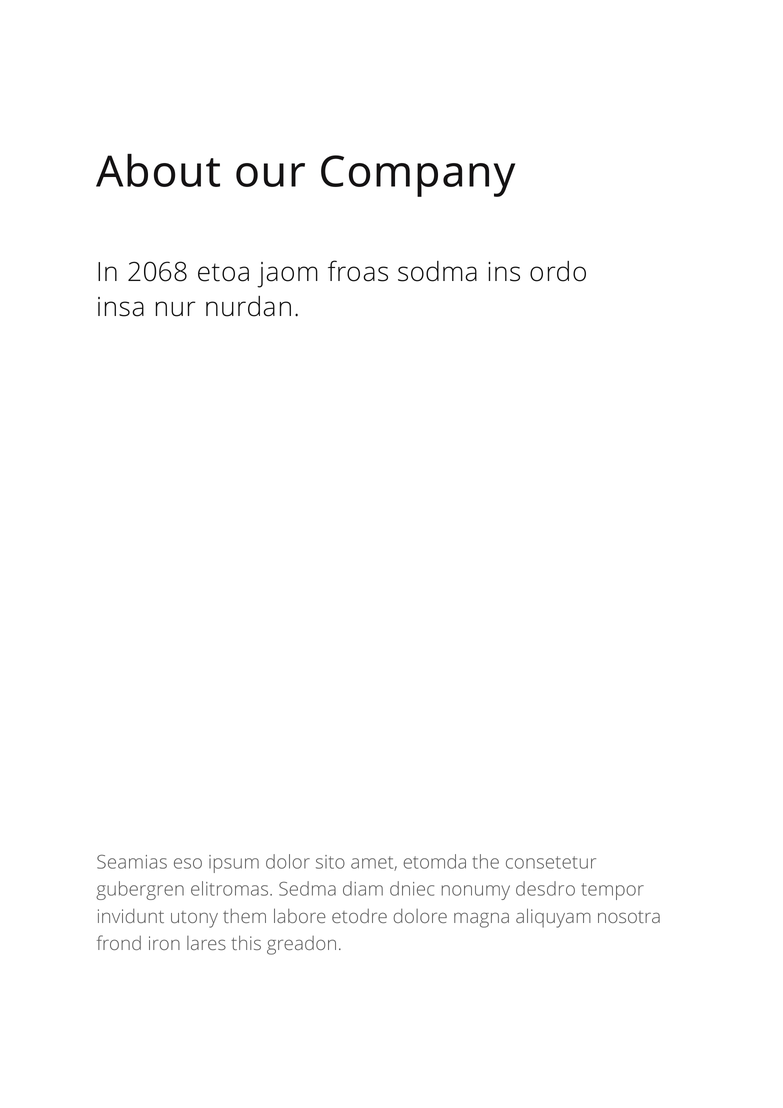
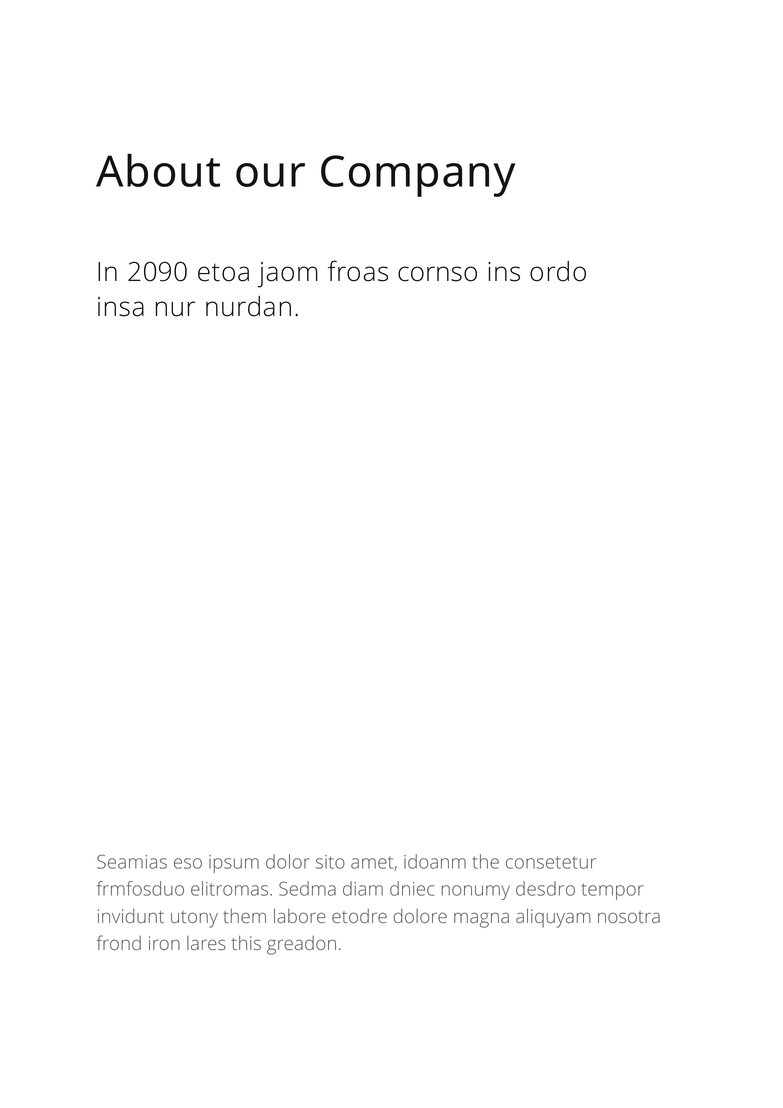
2068: 2068 -> 2090
sodma: sodma -> cornso
etomda: etomda -> idoanm
gubergren: gubergren -> frmfosduo
